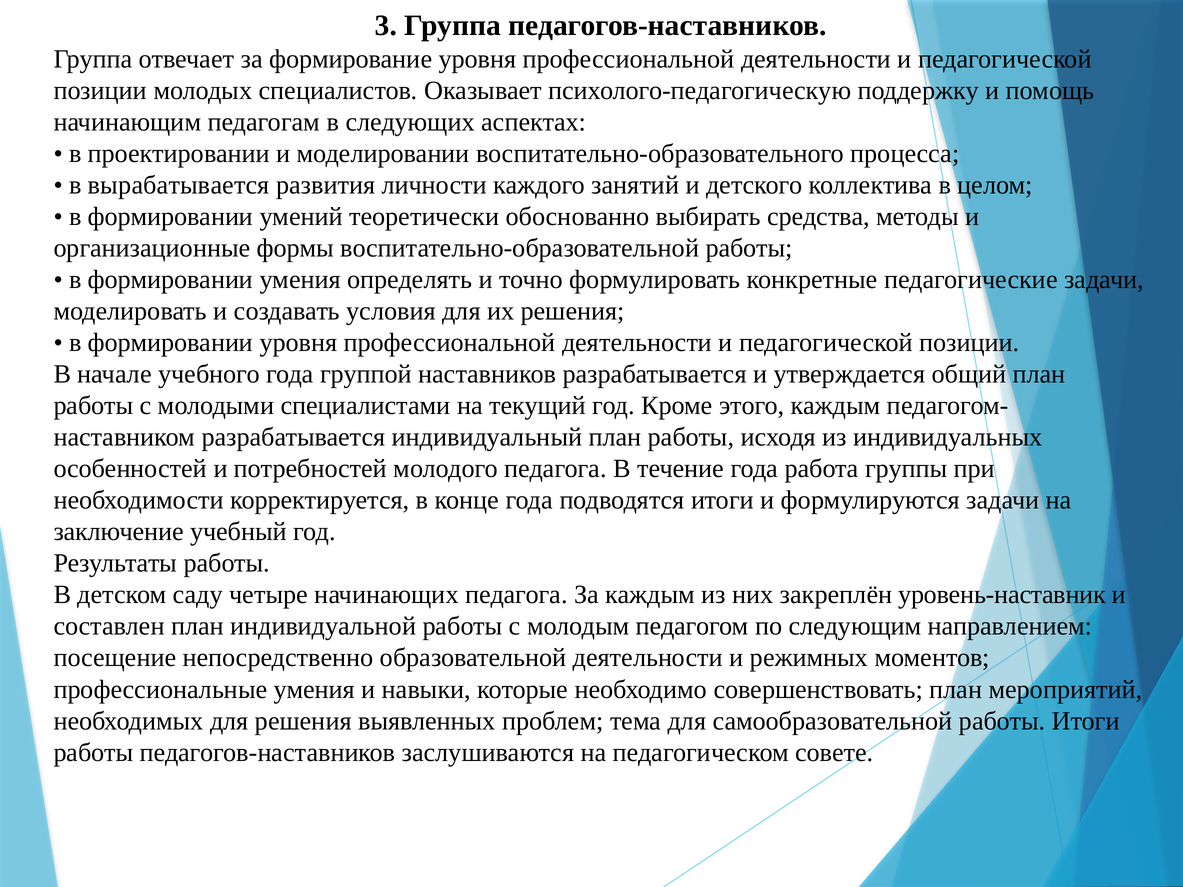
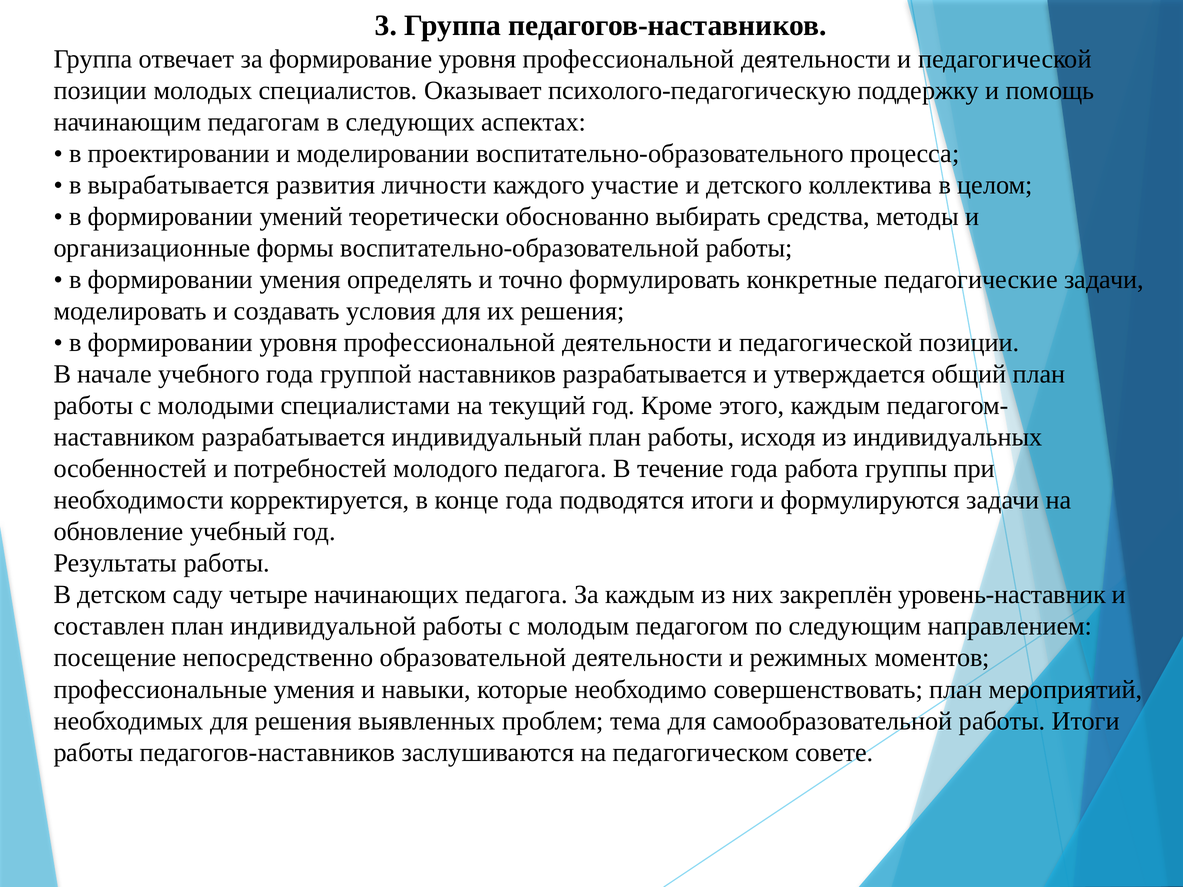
занятий: занятий -> участие
заключение: заключение -> обновление
